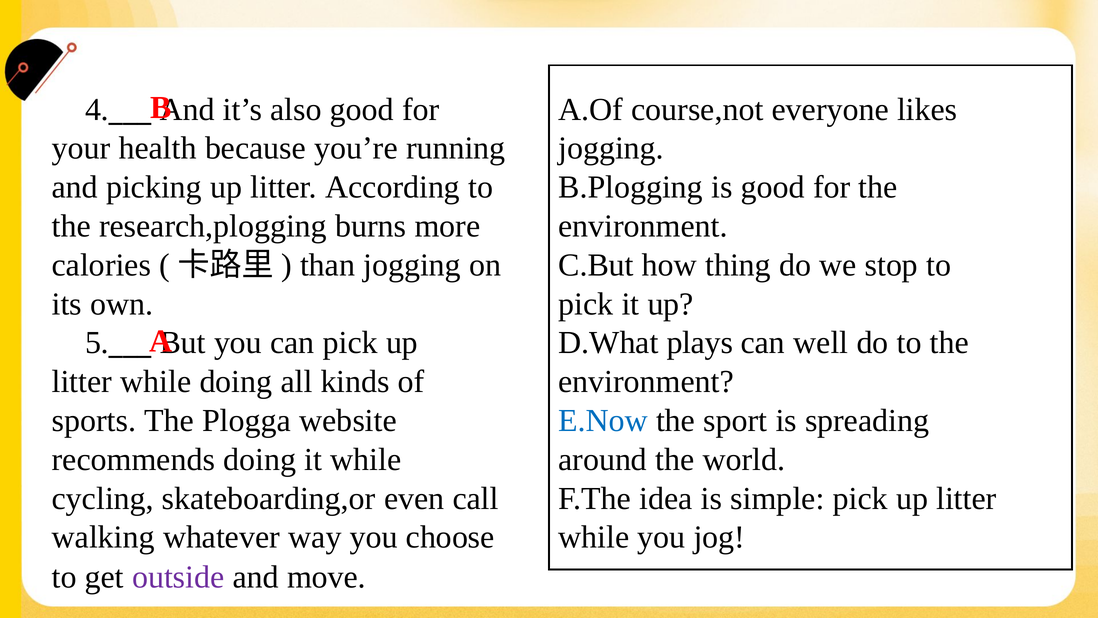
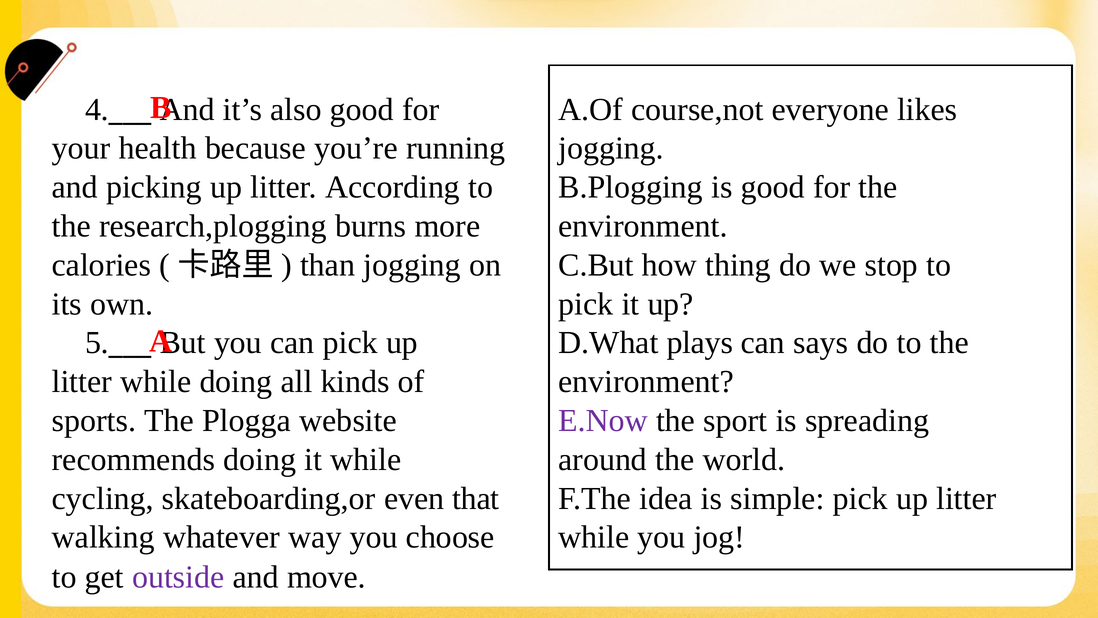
well: well -> says
E.Now colour: blue -> purple
call: call -> that
